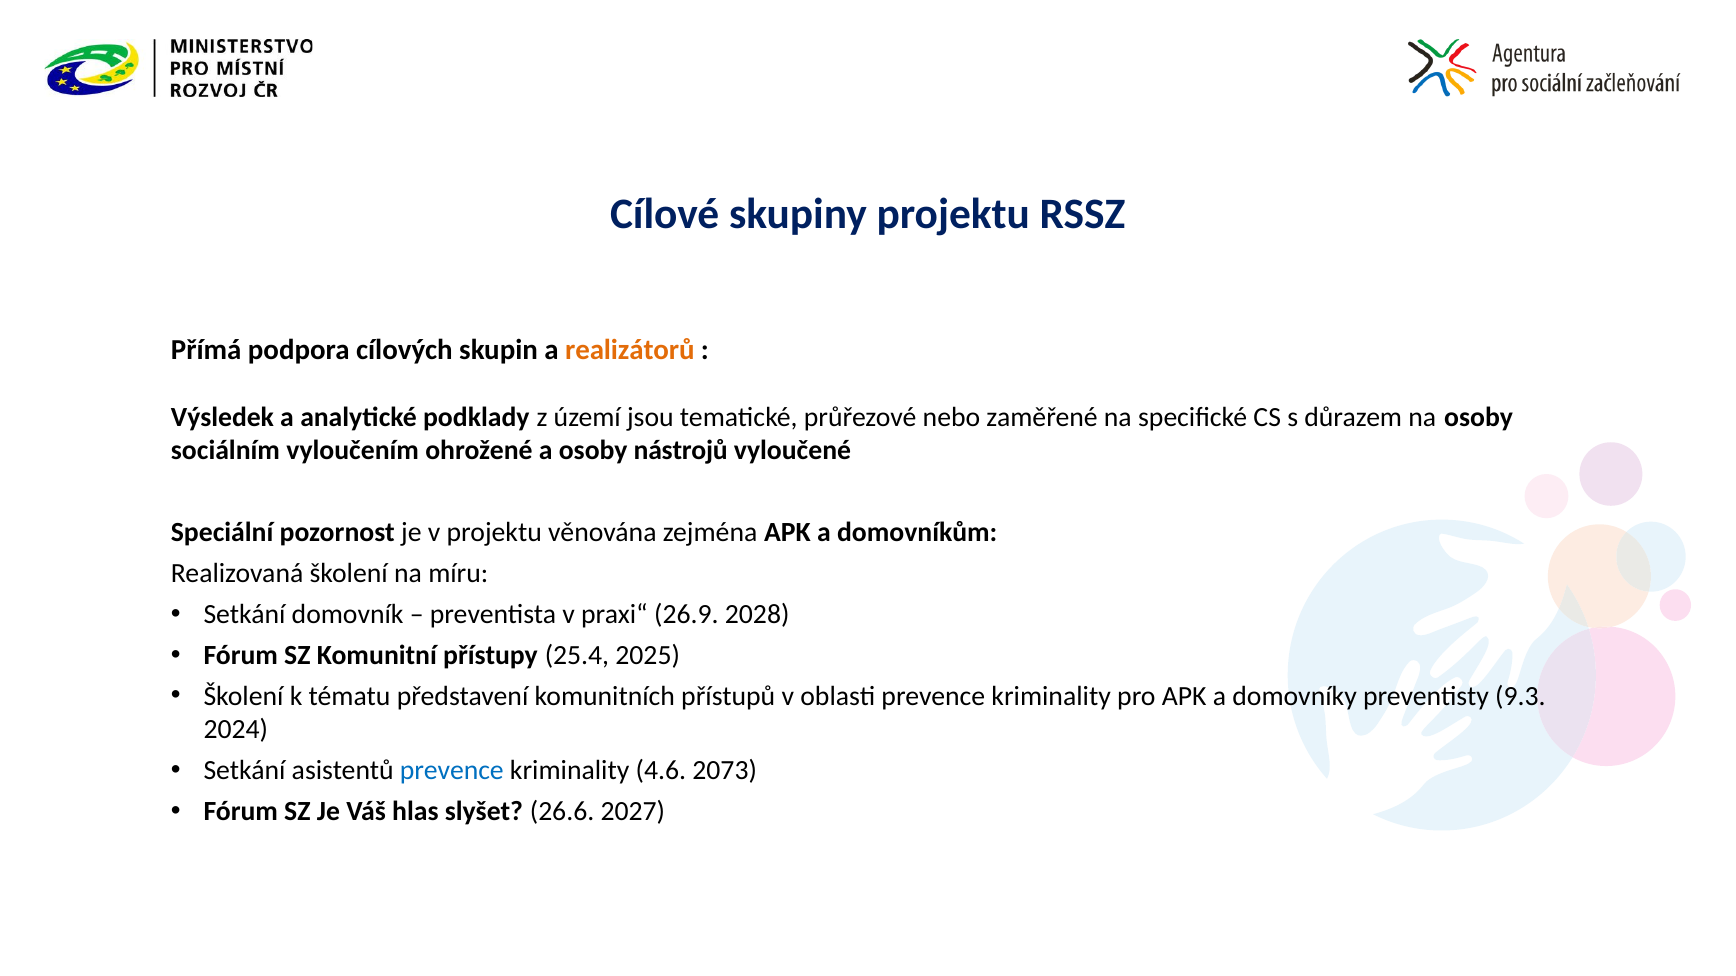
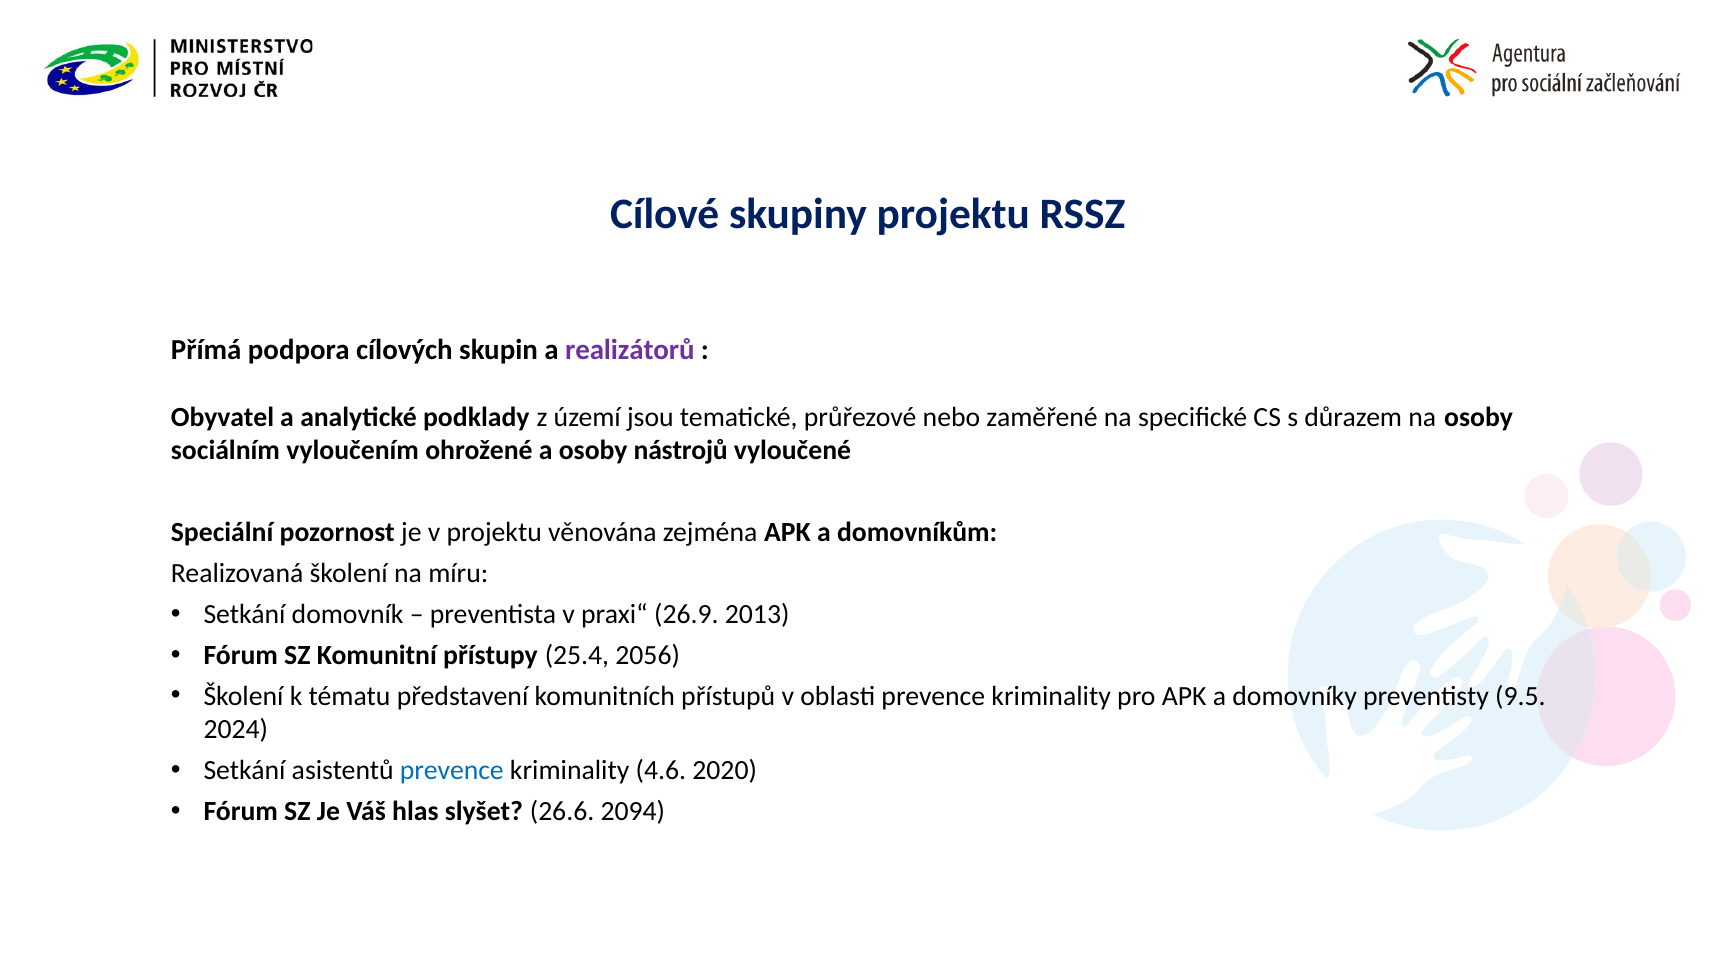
realizátorů colour: orange -> purple
Výsledek: Výsledek -> Obyvatel
2028: 2028 -> 2013
2025: 2025 -> 2056
9.3: 9.3 -> 9.5
2073: 2073 -> 2020
2027: 2027 -> 2094
